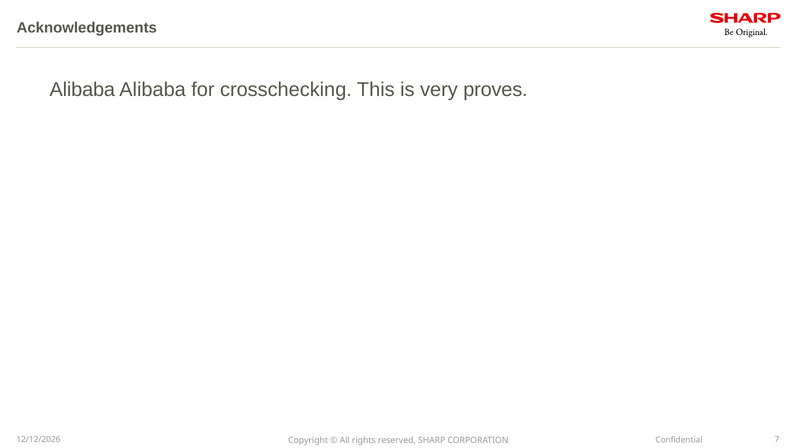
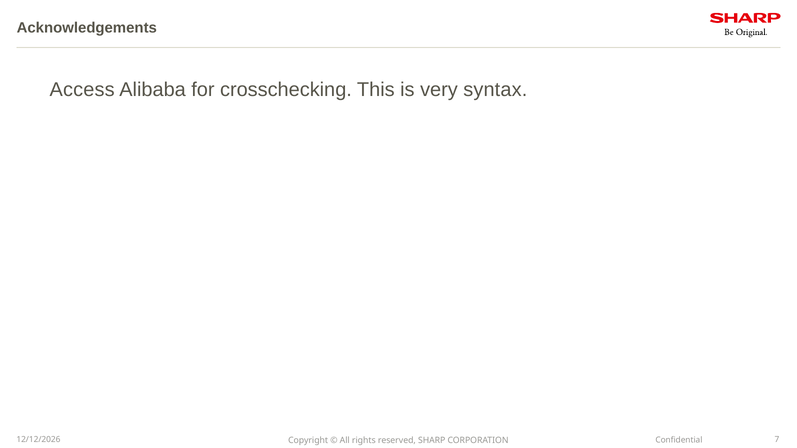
Alibaba at (82, 90): Alibaba -> Access
proves: proves -> syntax
